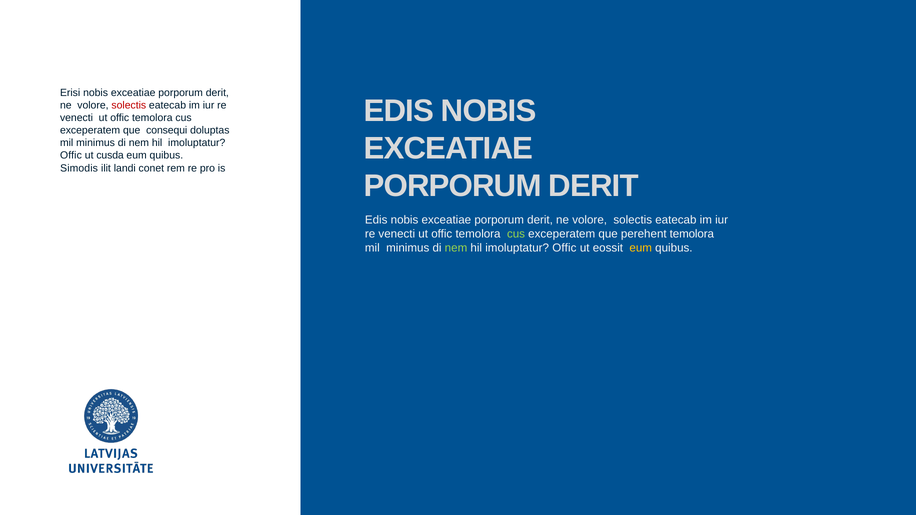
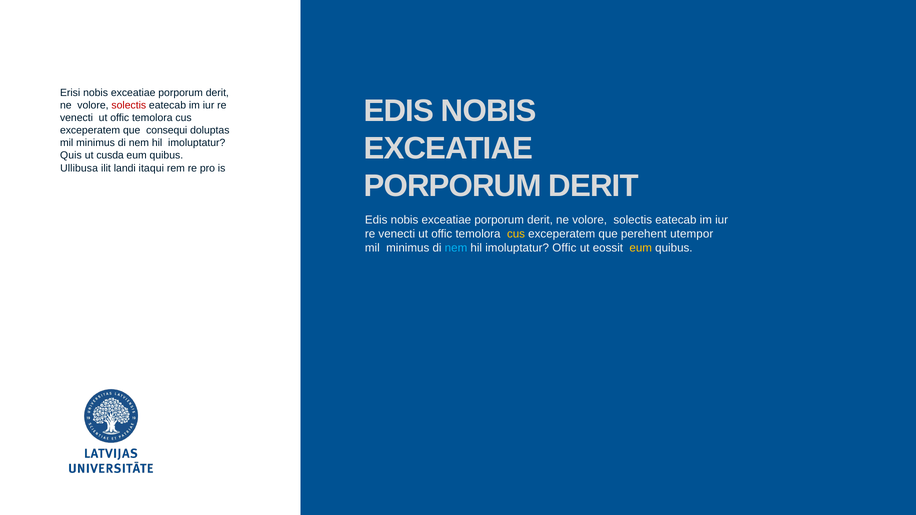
Offic at (71, 156): Offic -> Quis
Simodis: Simodis -> Ullibusa
conet: conet -> itaqui
cus at (516, 234) colour: light green -> yellow
perehent temolora: temolora -> utempor
nem at (456, 248) colour: light green -> light blue
